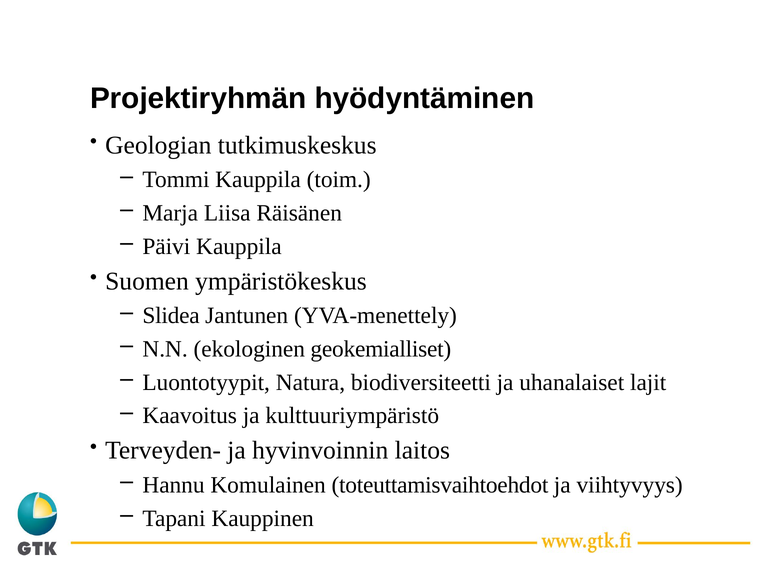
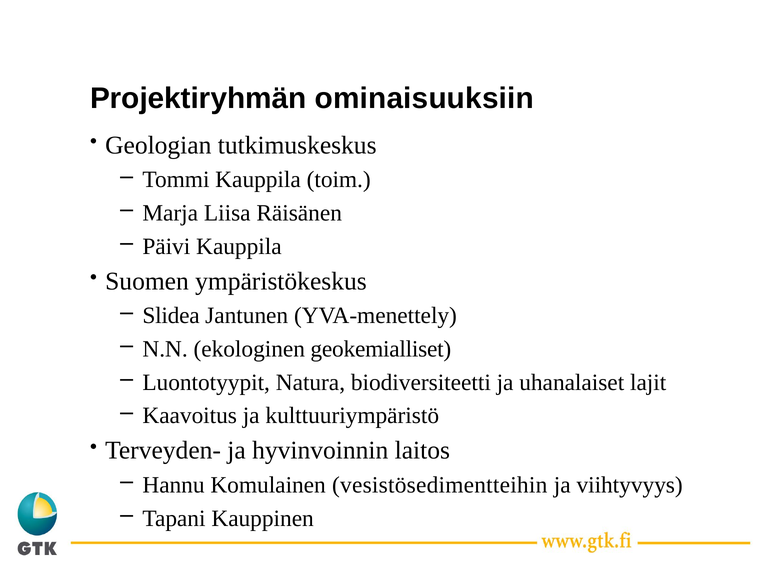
hyödyntäminen: hyödyntäminen -> ominaisuuksiin
toteuttamisvaihtoehdot: toteuttamisvaihtoehdot -> vesistösedimentteihin
